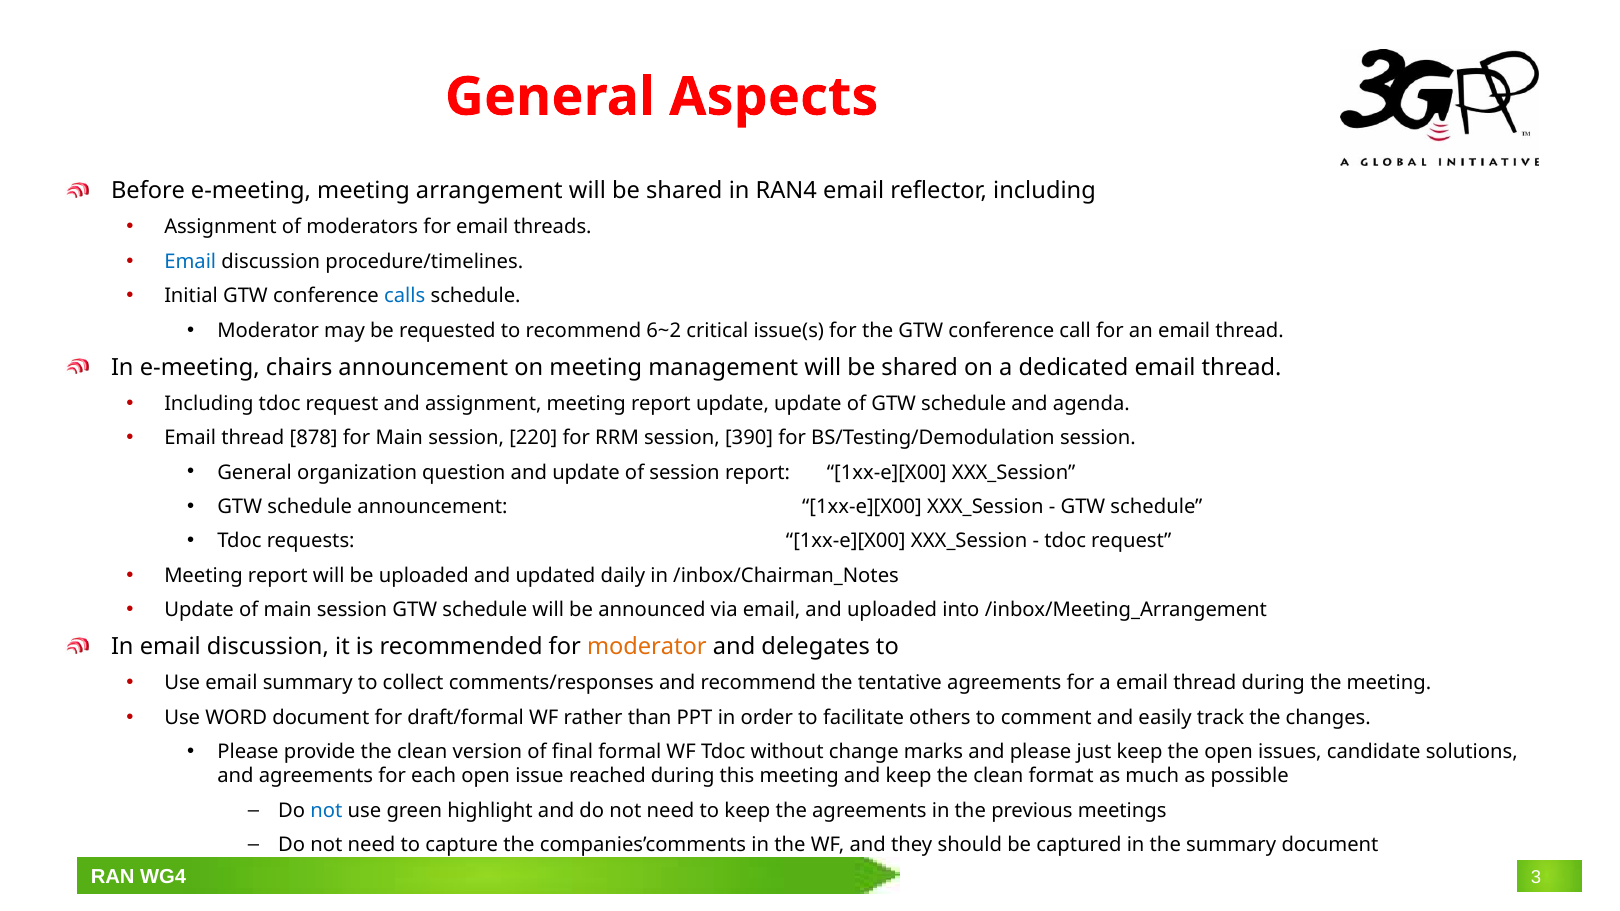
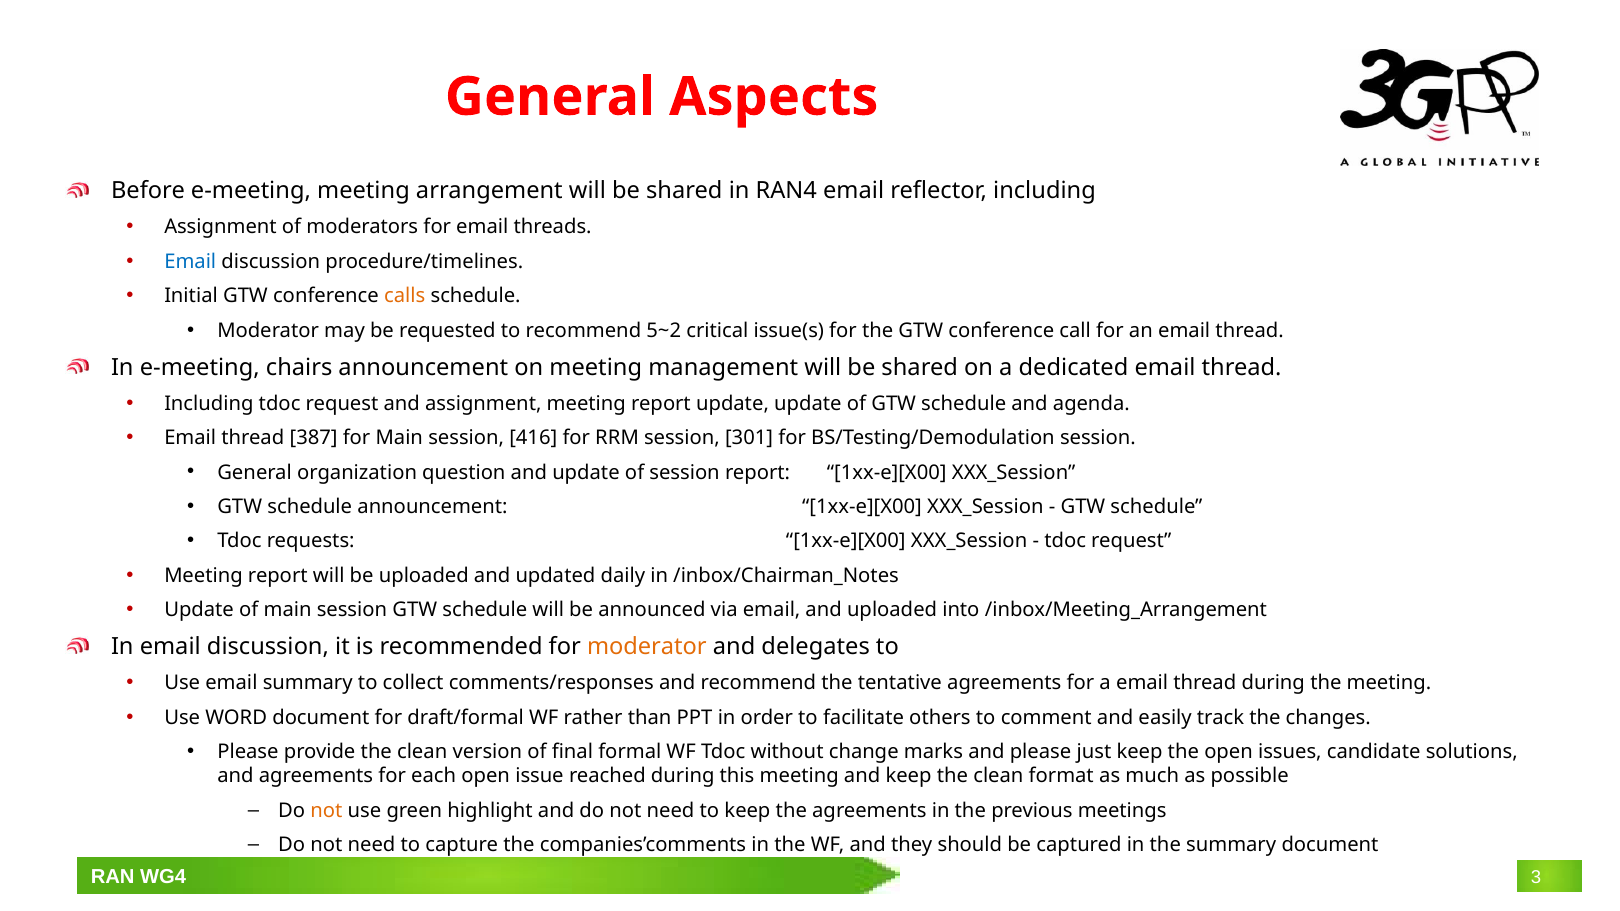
calls colour: blue -> orange
6~2: 6~2 -> 5~2
878: 878 -> 387
220: 220 -> 416
390: 390 -> 301
not at (326, 811) colour: blue -> orange
